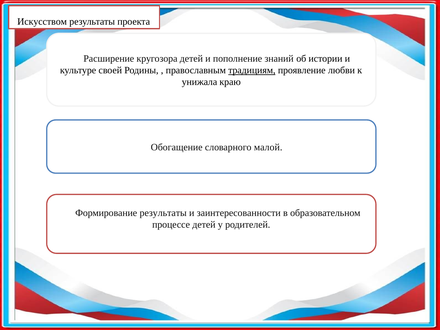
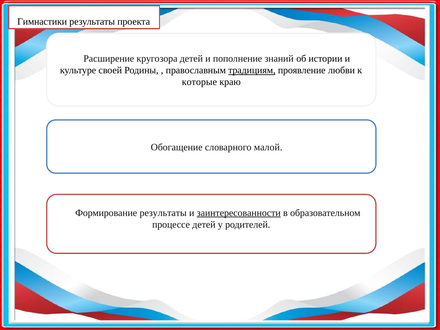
Искусством: Искусством -> Гимнастики
унижала: унижала -> которые
заинтересованности underline: none -> present
